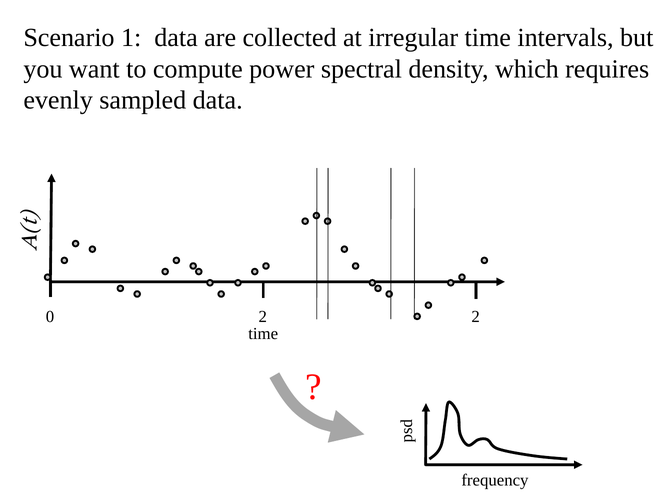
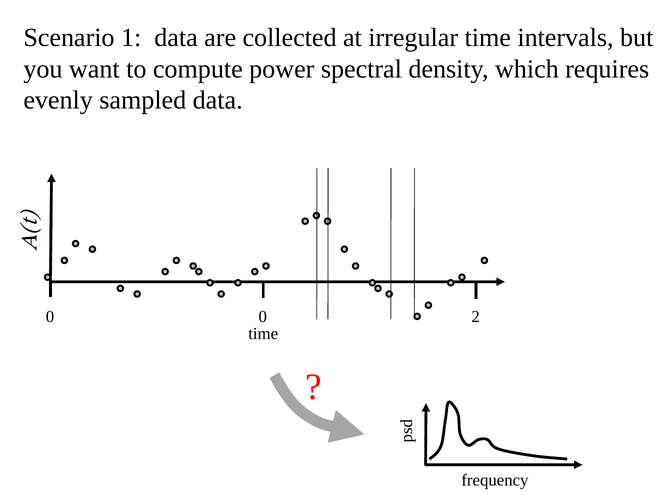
0 2: 2 -> 0
